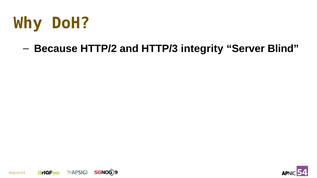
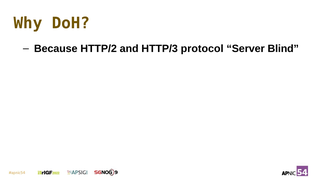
integrity: integrity -> protocol
